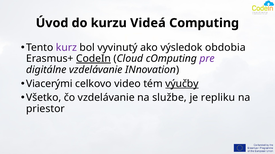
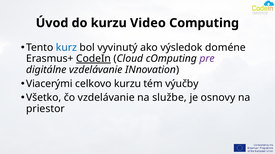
Videá: Videá -> Video
kurz colour: purple -> blue
obdobia: obdobia -> doméne
celkovo video: video -> kurzu
výučby underline: present -> none
repliku: repliku -> osnovy
